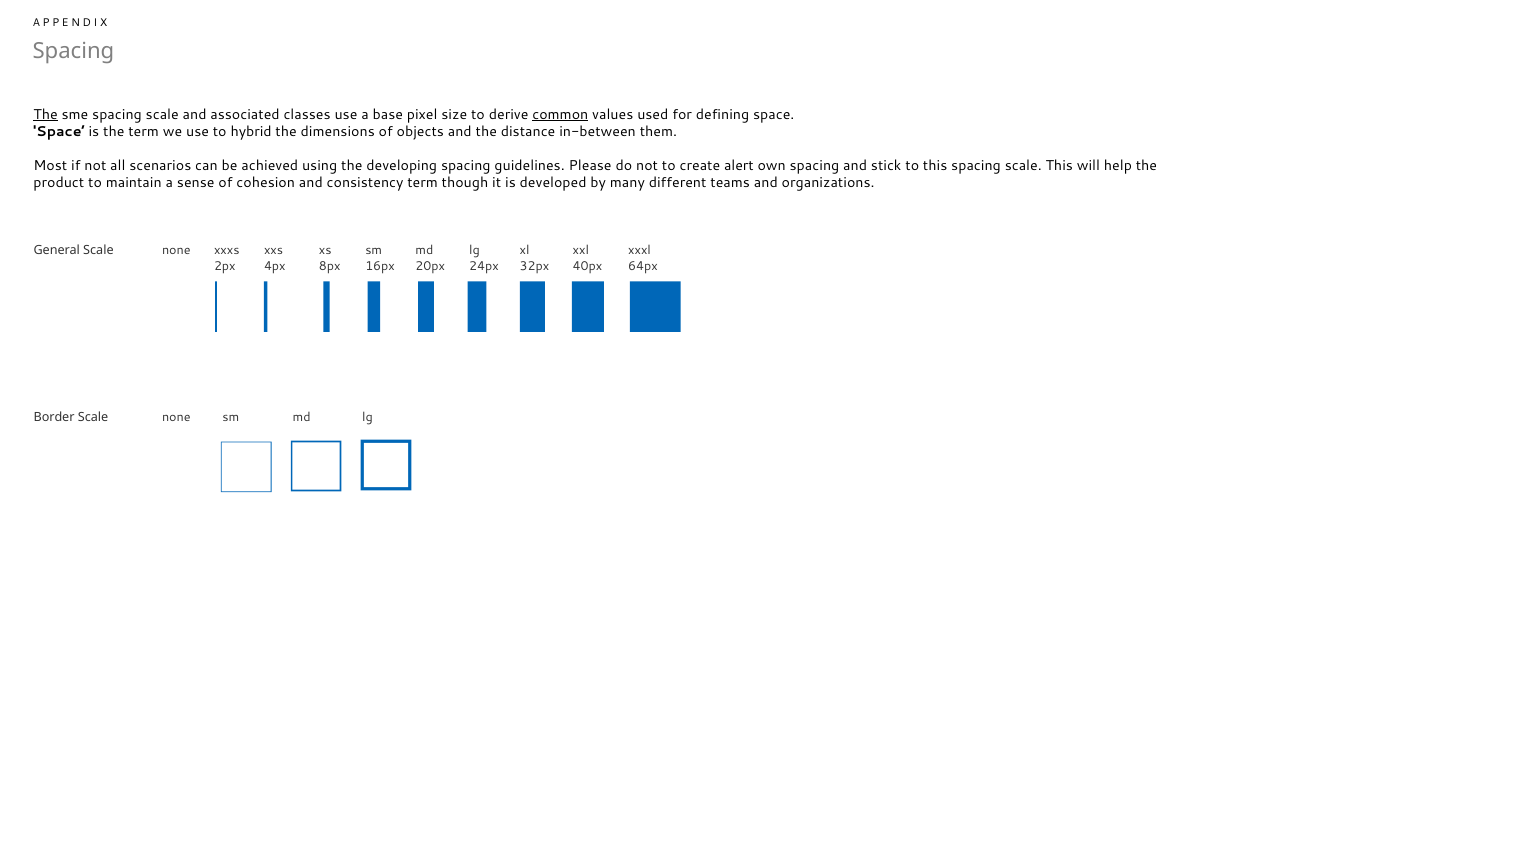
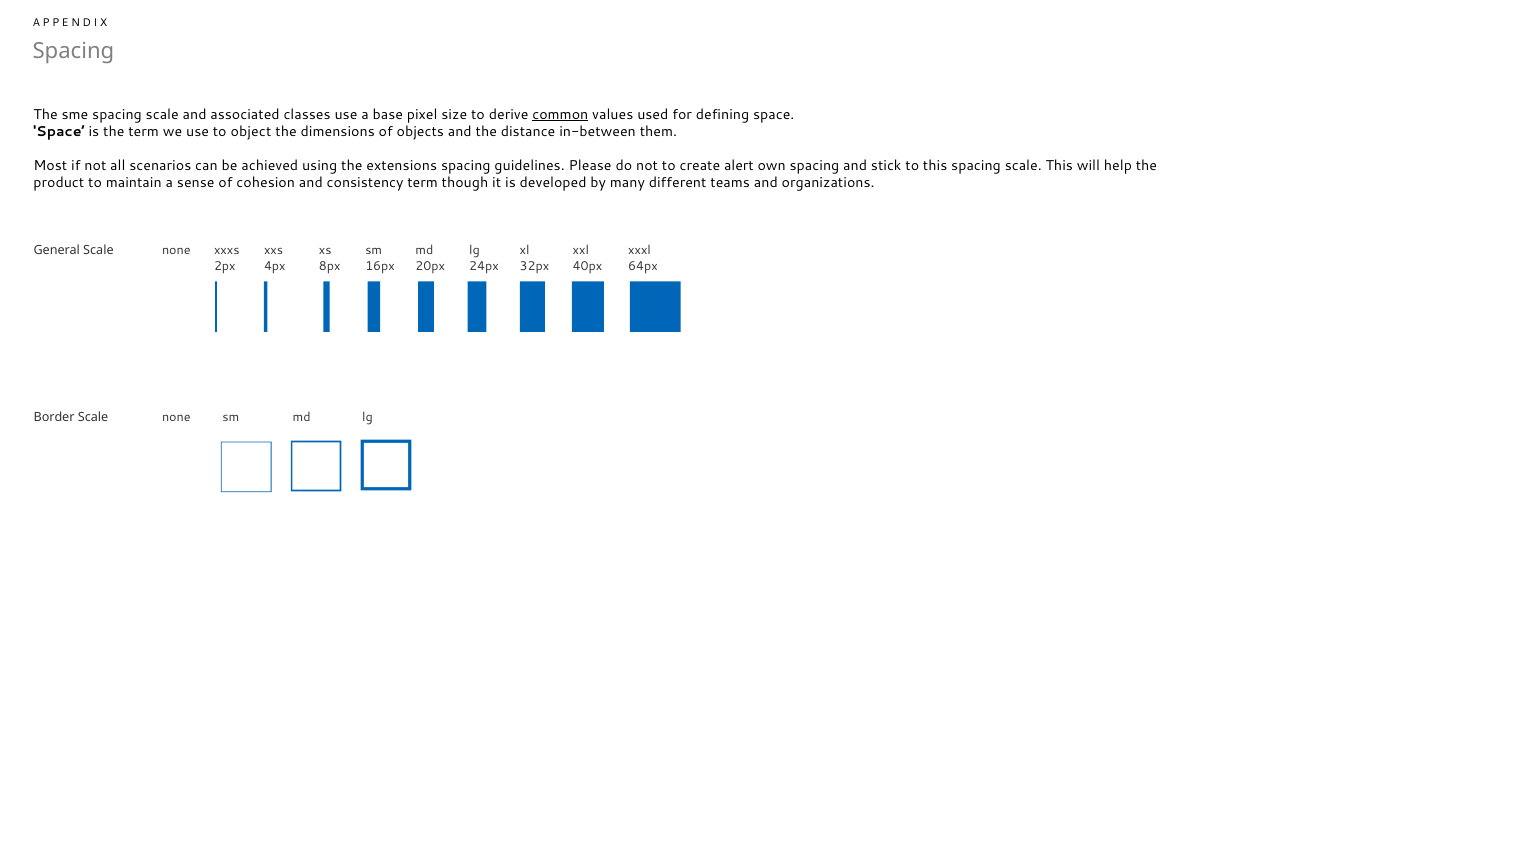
The at (46, 114) underline: present -> none
hybrid: hybrid -> object
developing: developing -> extensions
